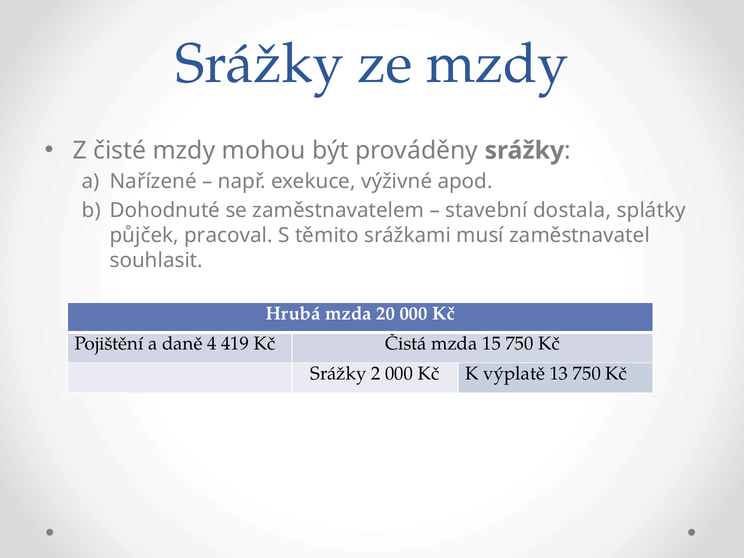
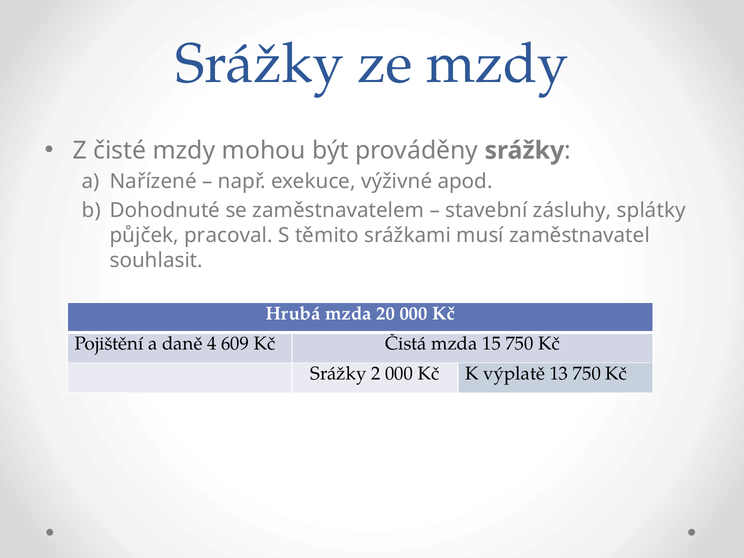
dostala: dostala -> zásluhy
419: 419 -> 609
